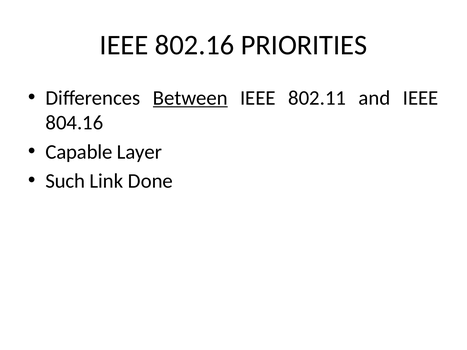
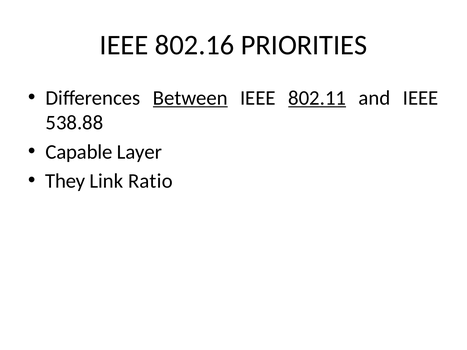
802.11 underline: none -> present
804.16: 804.16 -> 538.88
Such: Such -> They
Done: Done -> Ratio
